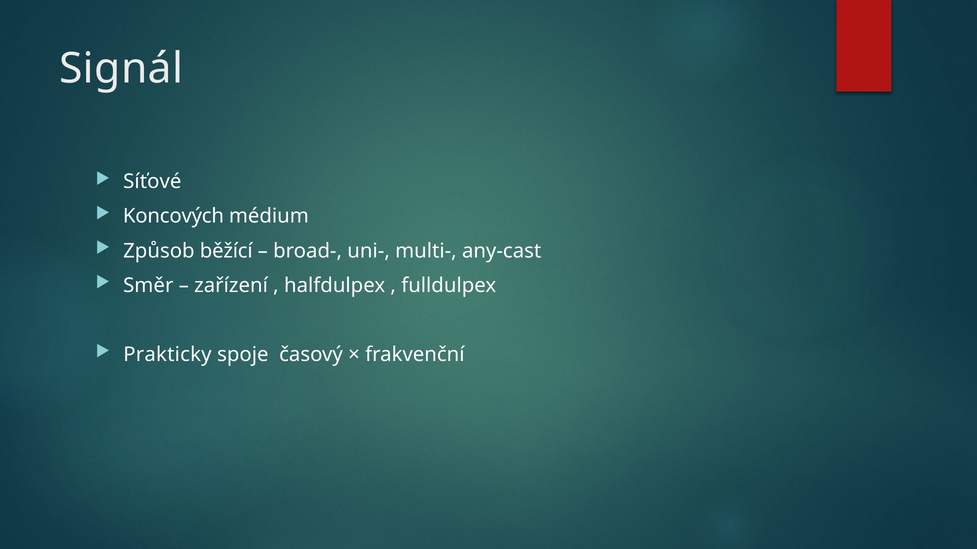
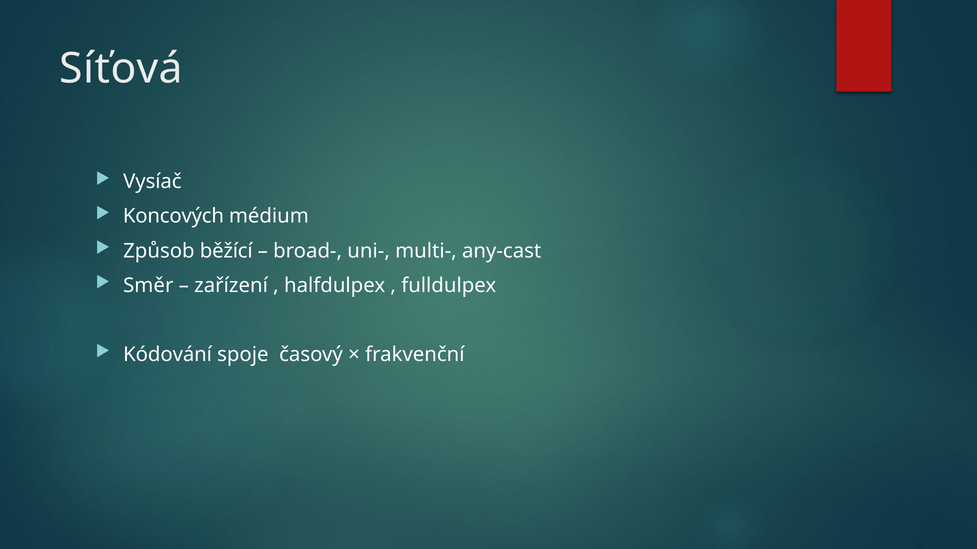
Signál: Signál -> Síťová
Síťové: Síťové -> Vysíač
Prakticky: Prakticky -> Kódování
